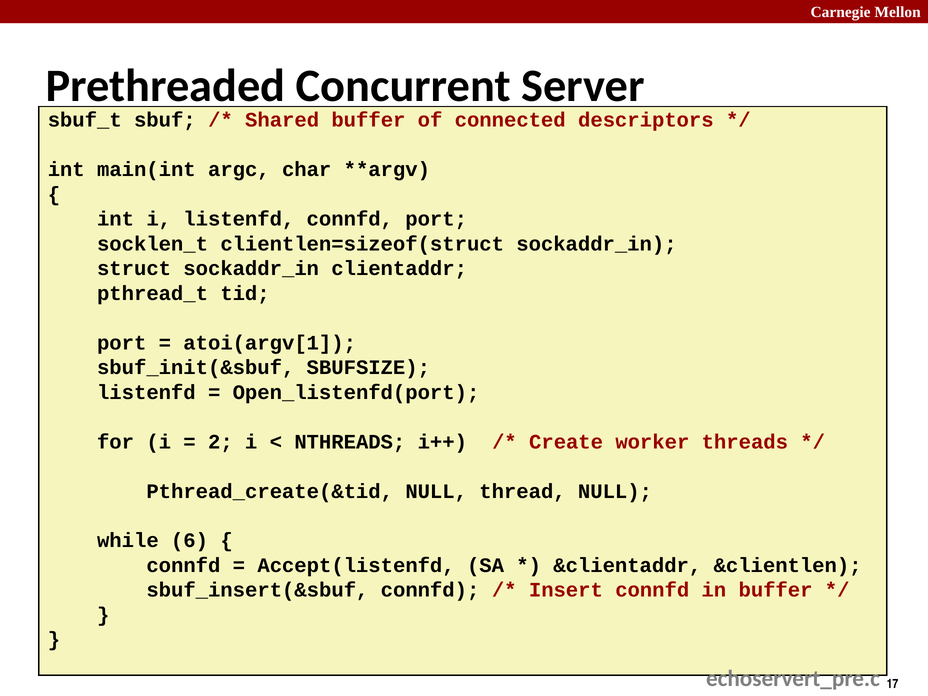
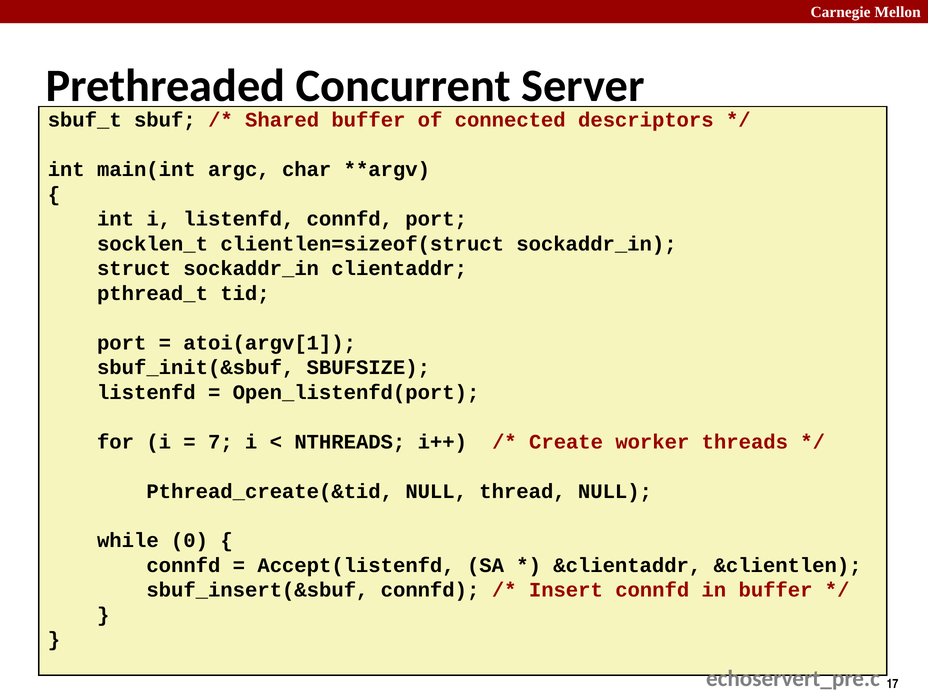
2: 2 -> 7
6: 6 -> 0
